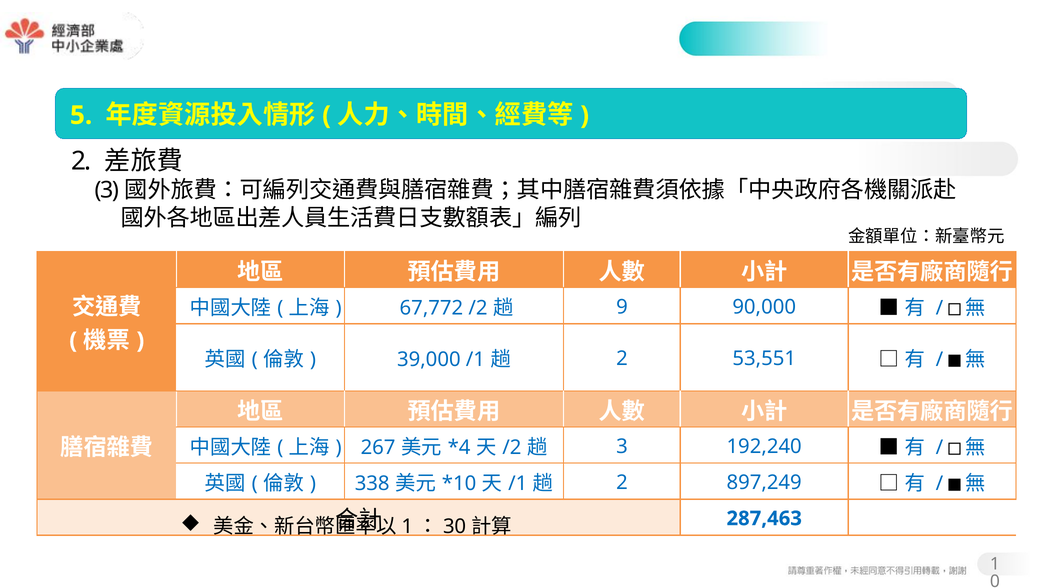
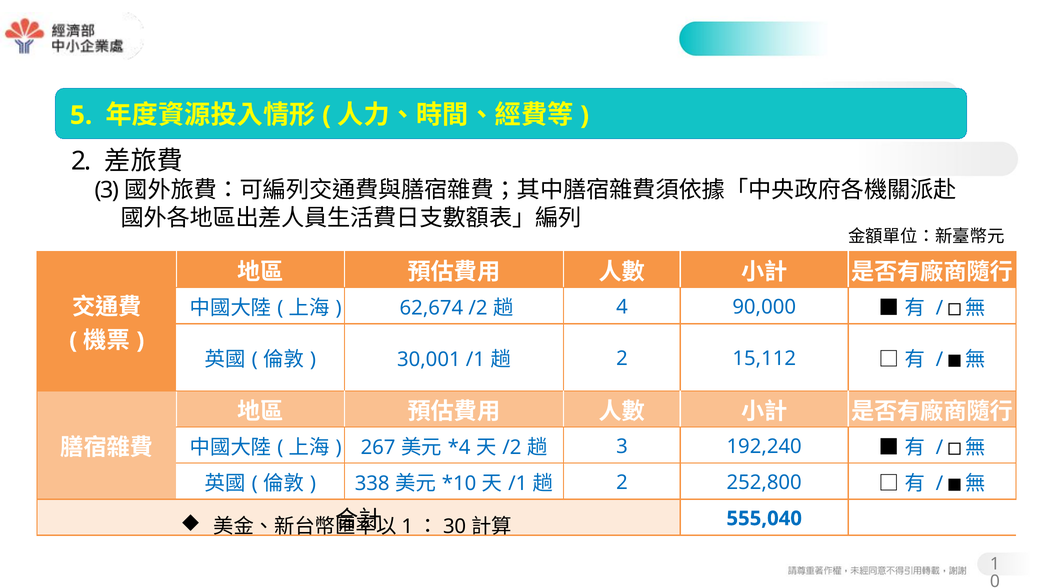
67,772: 67,772 -> 62,674
9: 9 -> 4
39,000: 39,000 -> 30,001
53,551: 53,551 -> 15,112
897,249: 897,249 -> 252,800
287,463: 287,463 -> 555,040
